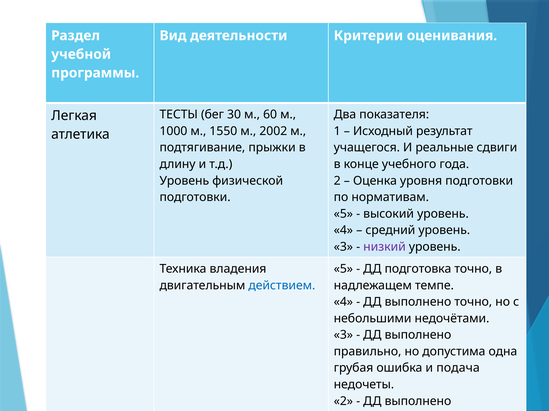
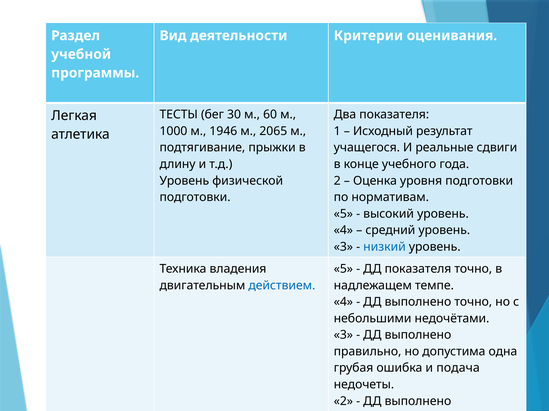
1550: 1550 -> 1946
2002: 2002 -> 2065
низкий colour: purple -> blue
ДД подготовка: подготовка -> показателя
